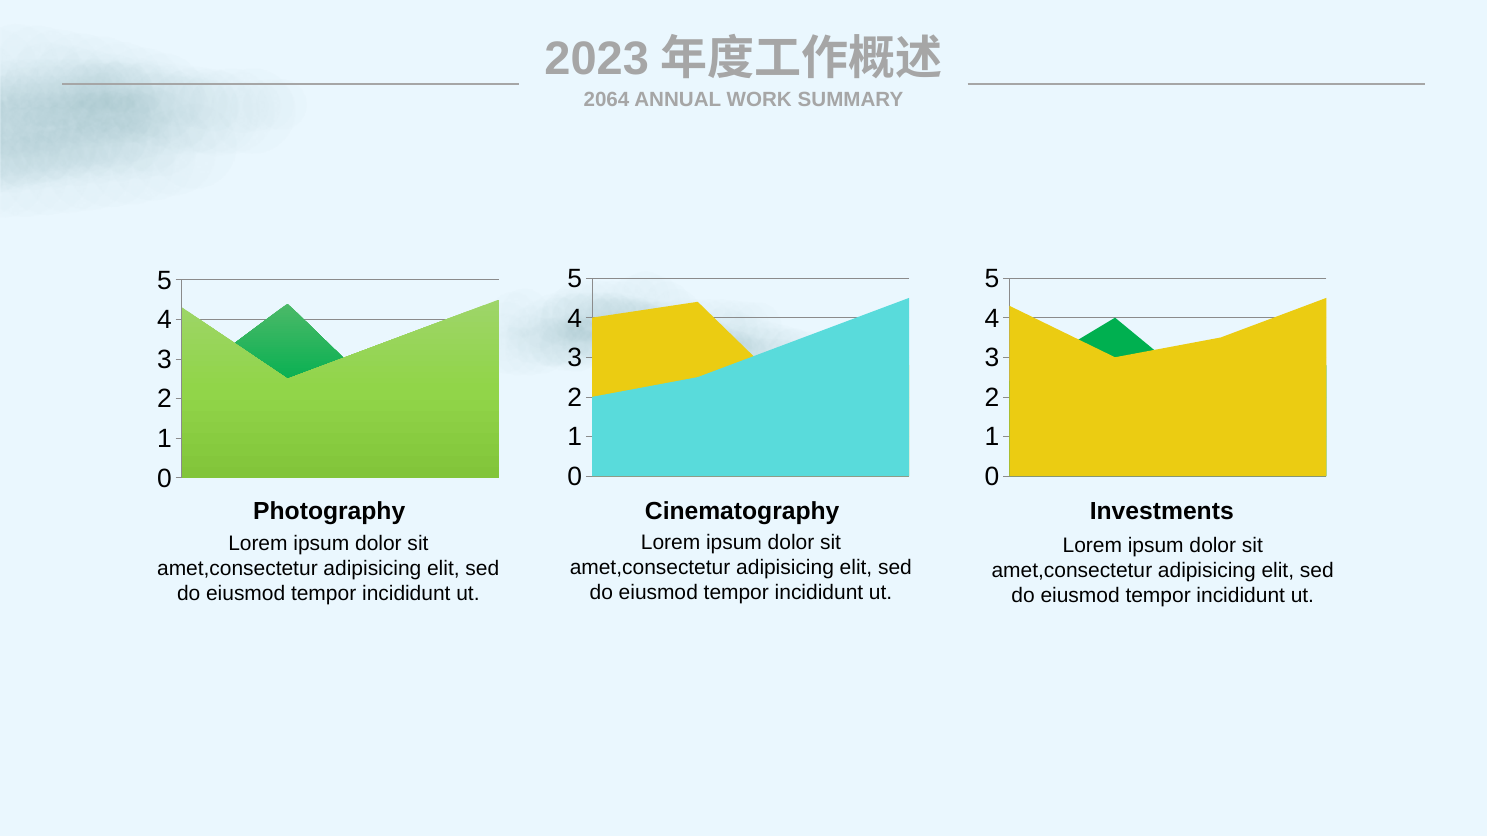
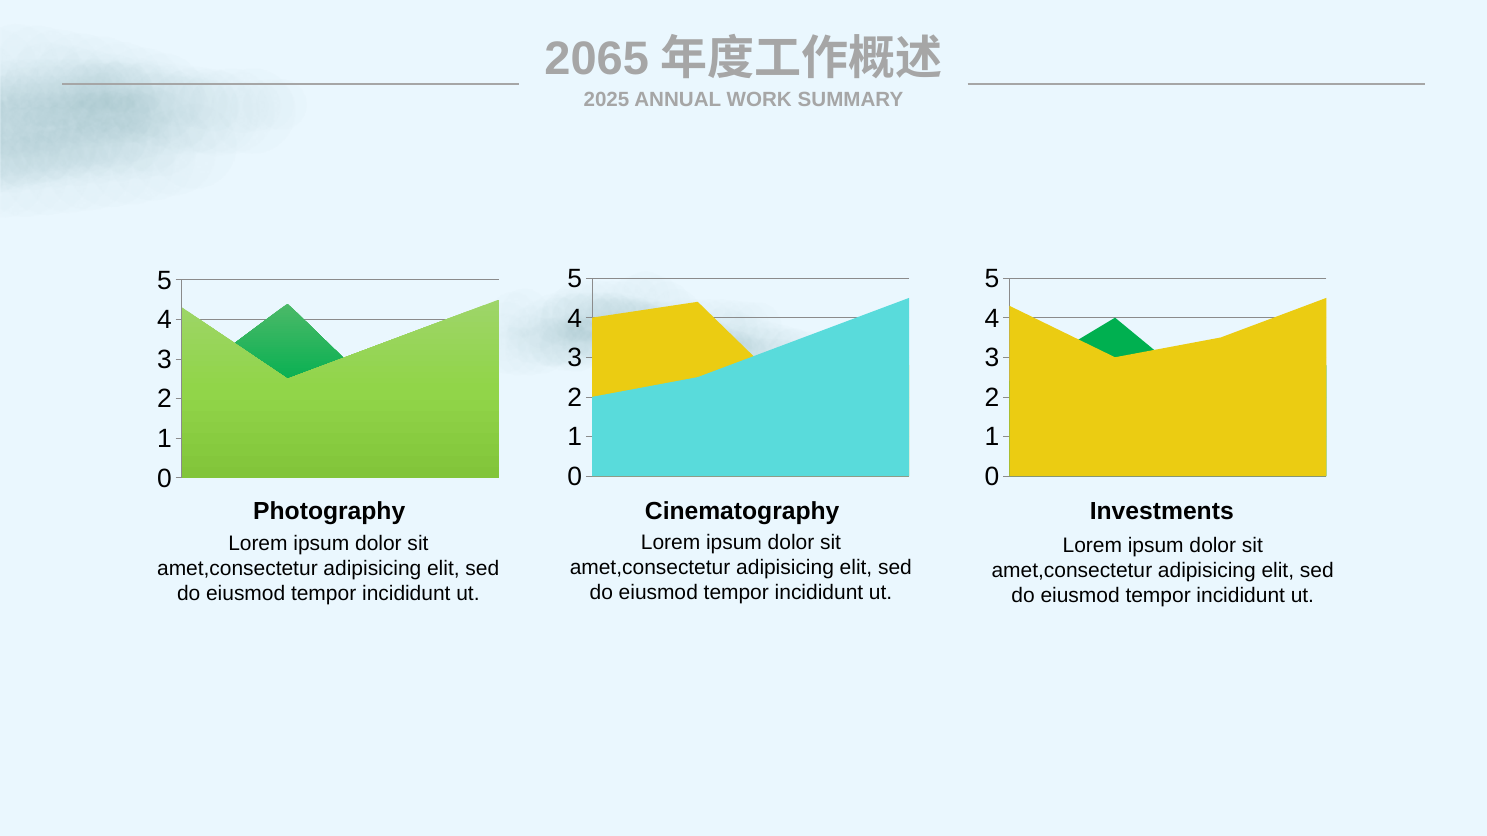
2023: 2023 -> 2065
2064: 2064 -> 2025
